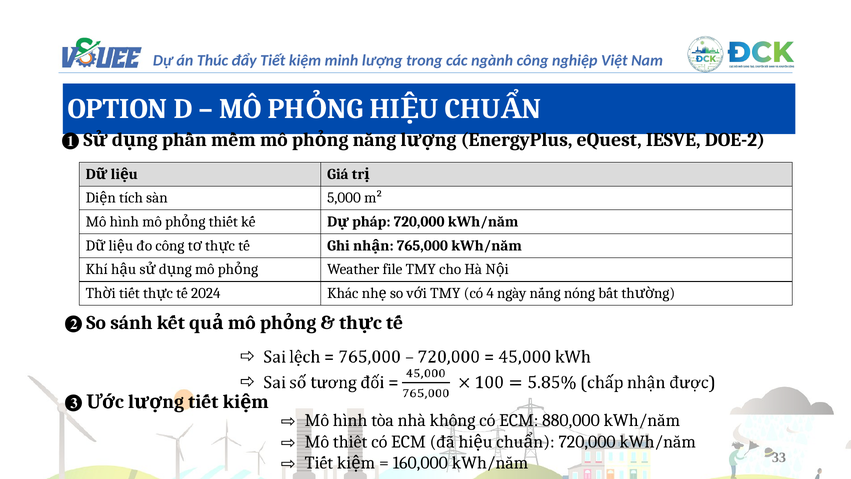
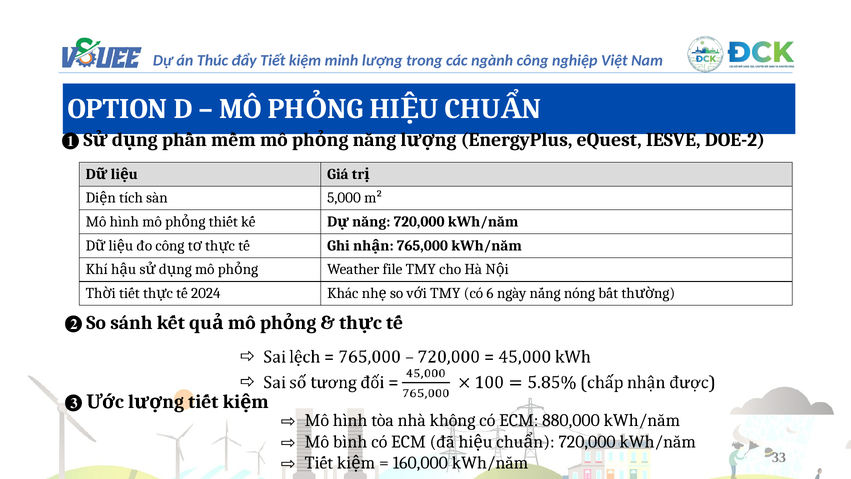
D pháp: pháp -> năng
4: 4 -> 6
thiết: thiết -> bình
